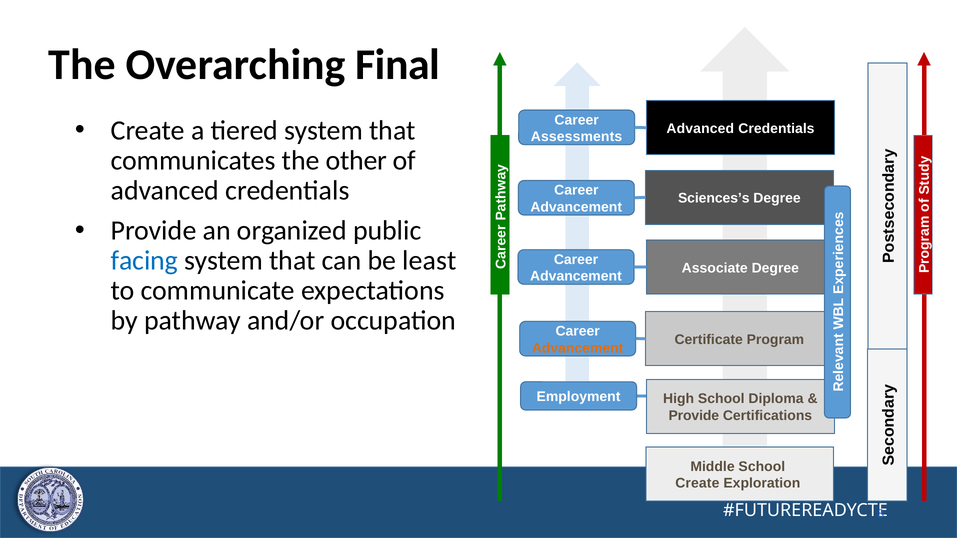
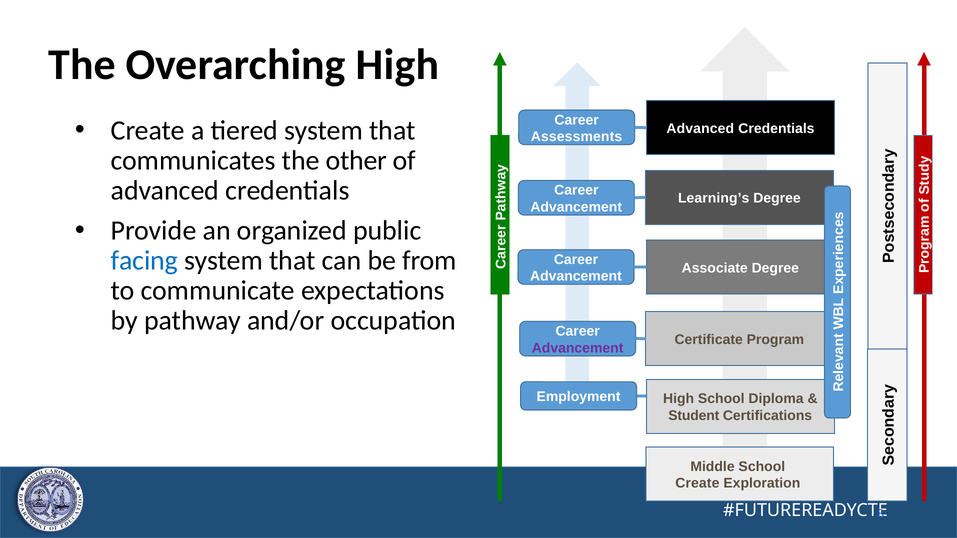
Overarching Final: Final -> High
Sciences’s: Sciences’s -> Learning’s
least: least -> from
Advancement at (578, 348) colour: orange -> purple
Provide at (694, 416): Provide -> Student
